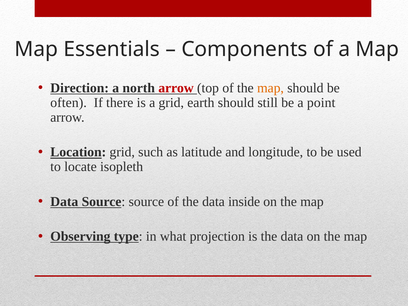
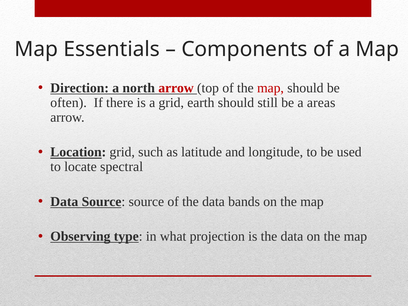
map at (270, 88) colour: orange -> red
point: point -> areas
isopleth: isopleth -> spectral
inside: inside -> bands
